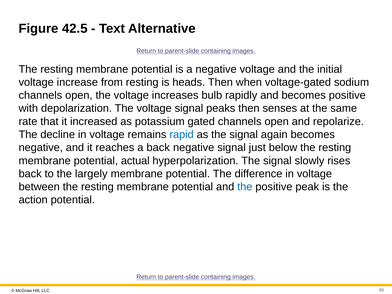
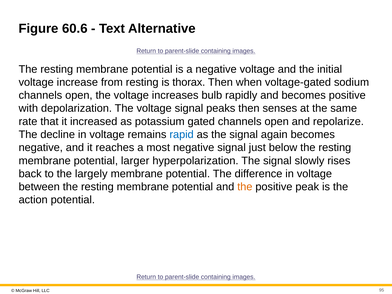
42.5: 42.5 -> 60.6
heads: heads -> thorax
a back: back -> most
actual: actual -> larger
the at (245, 187) colour: blue -> orange
